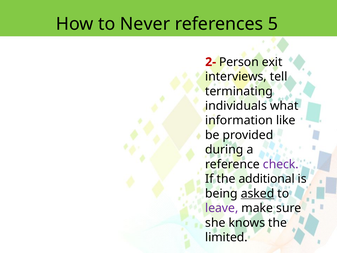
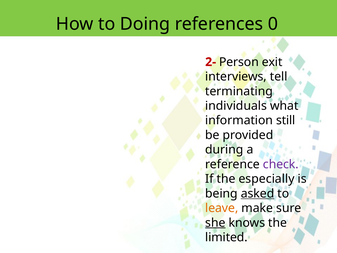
Never: Never -> Doing
5: 5 -> 0
like: like -> still
additional: additional -> especially
leave colour: purple -> orange
she underline: none -> present
